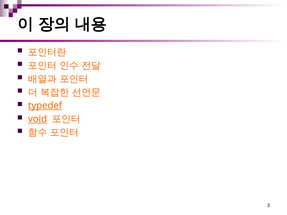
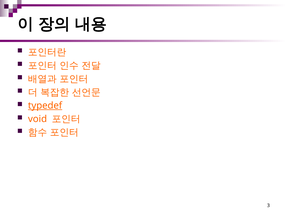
void underline: present -> none
